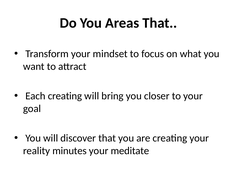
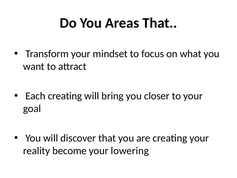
minutes: minutes -> become
meditate: meditate -> lowering
